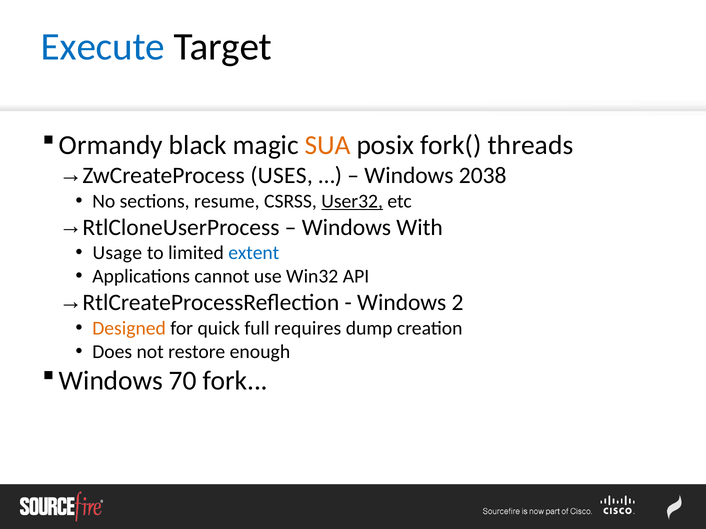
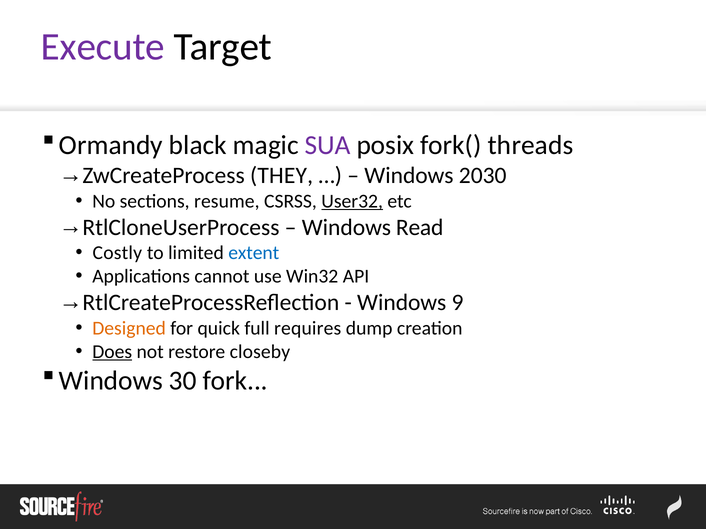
Execute colour: blue -> purple
SUA colour: orange -> purple
USES: USES -> THEY
2038: 2038 -> 2030
With: With -> Read
Usage: Usage -> Costly
2: 2 -> 9
Does underline: none -> present
enough: enough -> closeby
70: 70 -> 30
